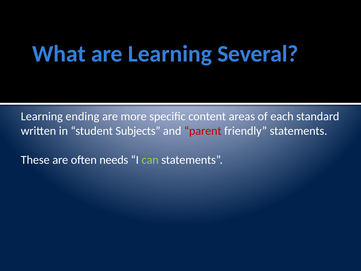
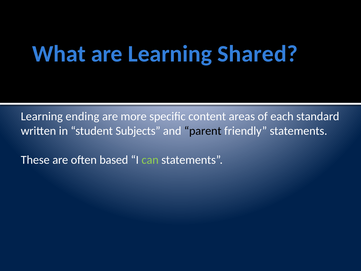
Several: Several -> Shared
parent colour: red -> black
needs: needs -> based
